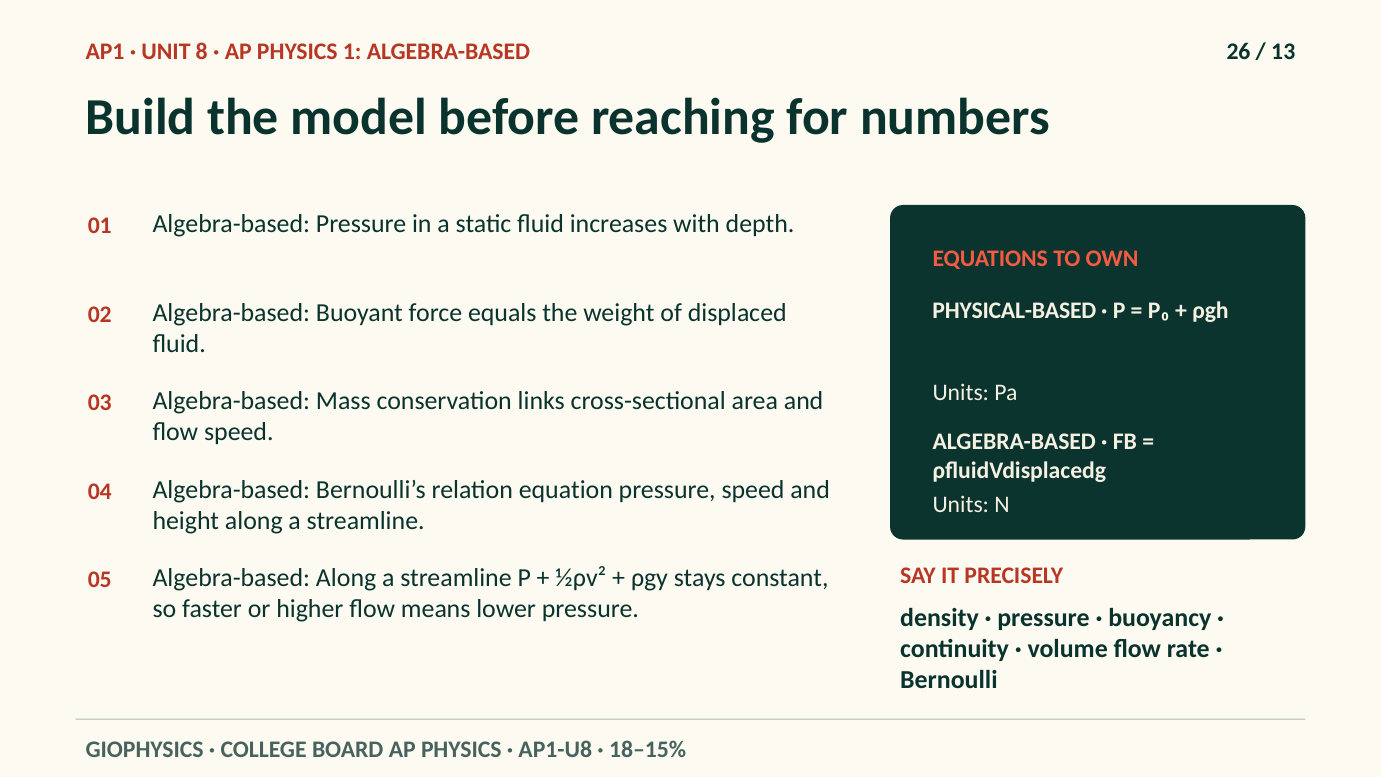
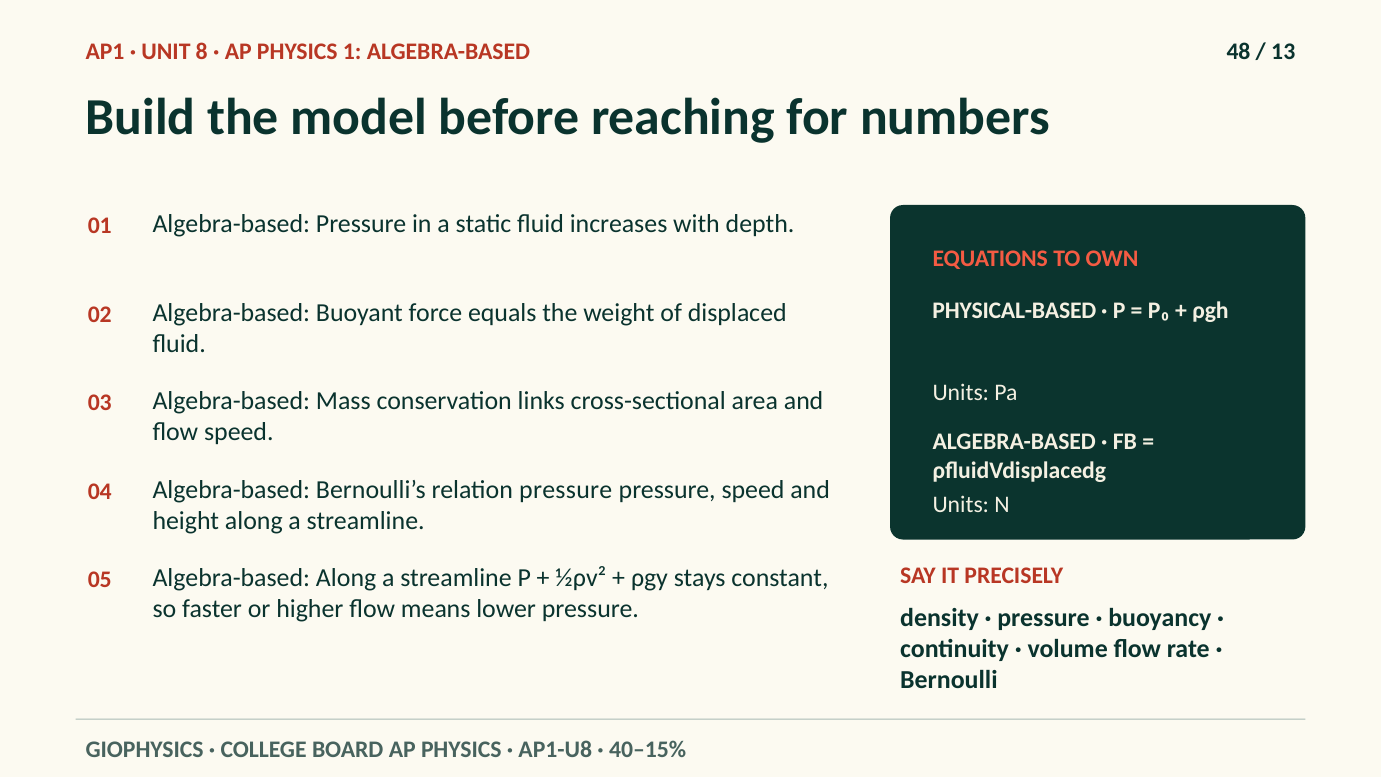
26: 26 -> 48
relation equation: equation -> pressure
18–15%: 18–15% -> 40–15%
